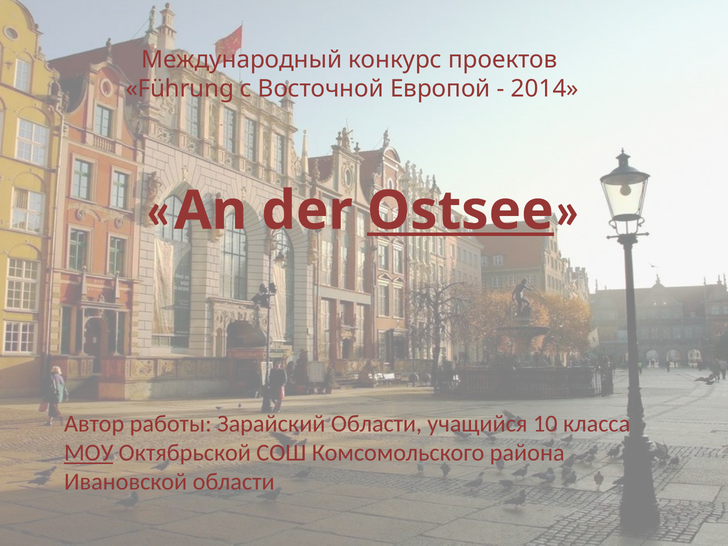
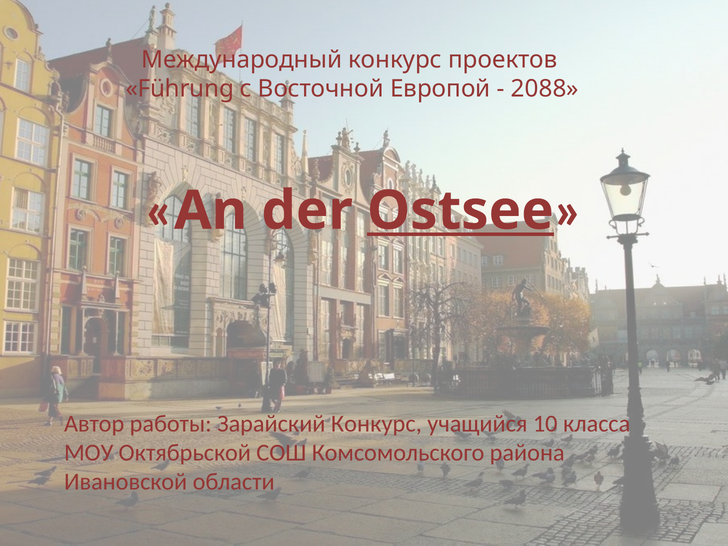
2014: 2014 -> 2088
Зарайский Области: Области -> Конкурс
МОУ underline: present -> none
